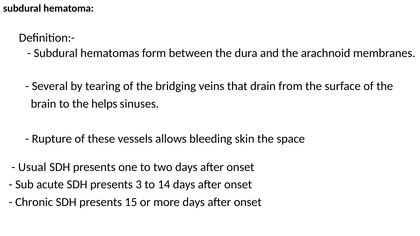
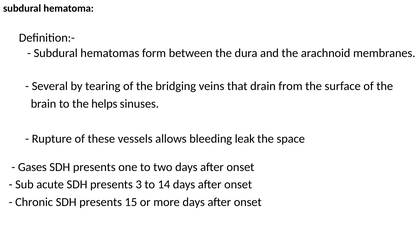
skin: skin -> leak
Usual: Usual -> Gases
